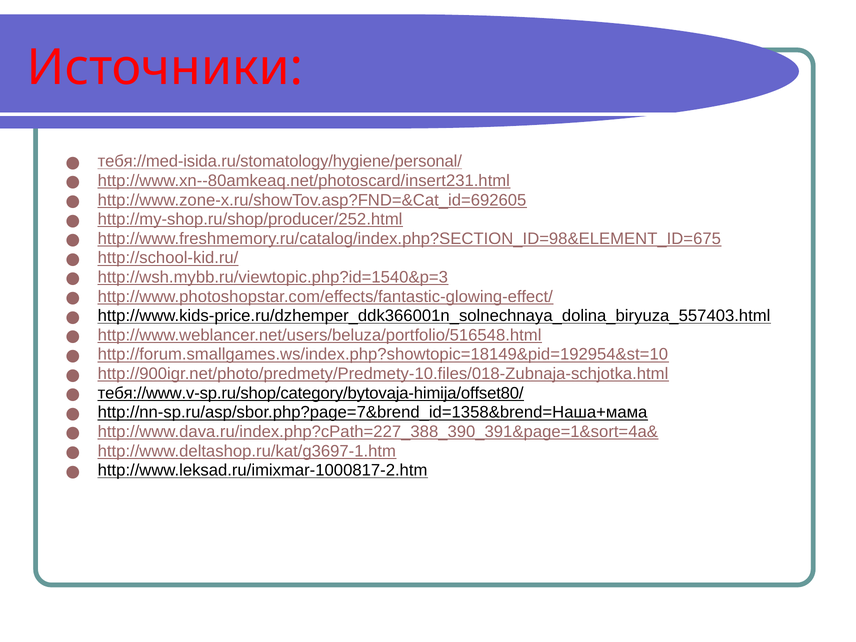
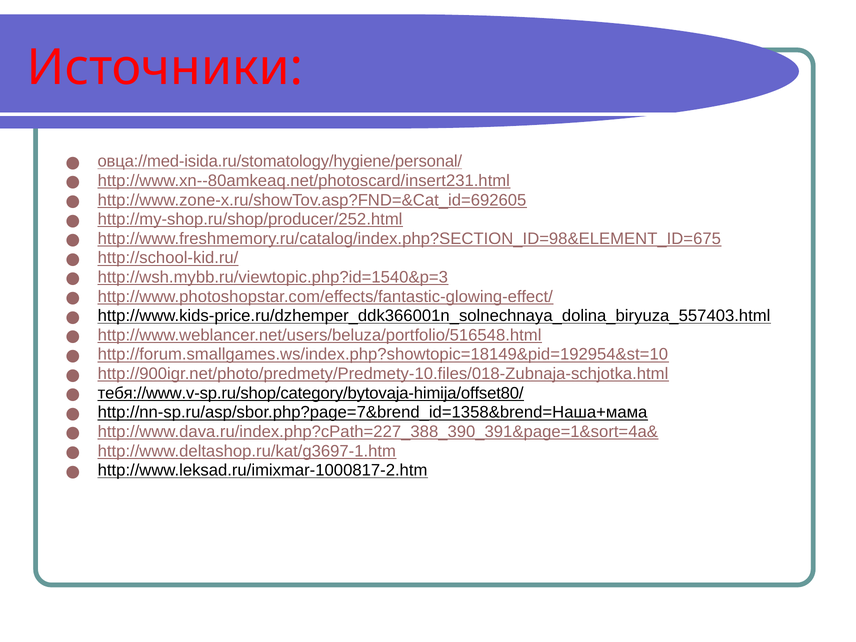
тебя://med-isida.ru/stomatology/hygiene/personal/: тебя://med-isida.ru/stomatology/hygiene/personal/ -> овца://med-isida.ru/stomatology/hygiene/personal/
